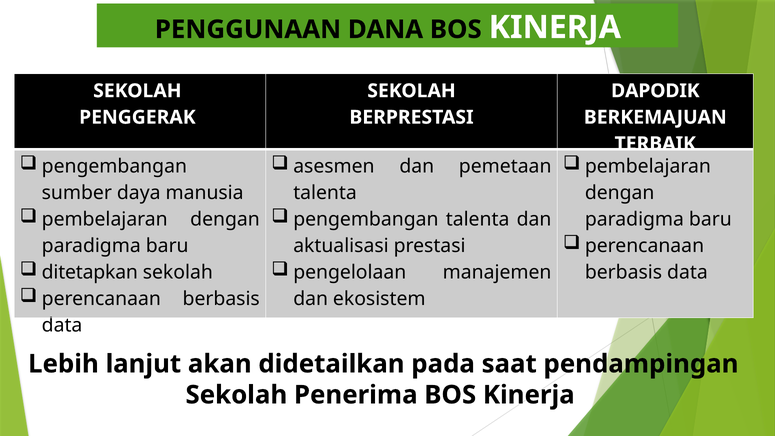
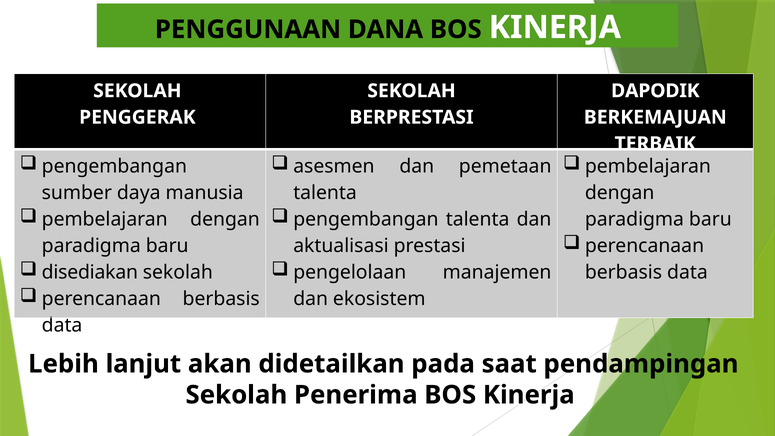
ditetapkan: ditetapkan -> disediakan
